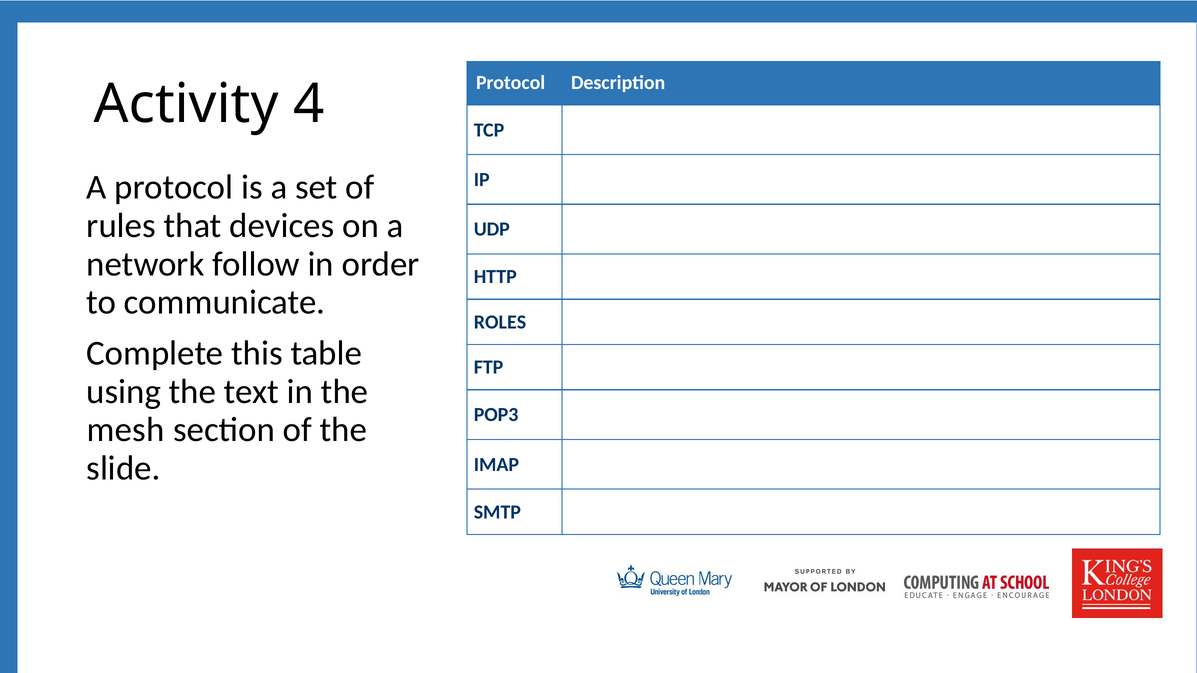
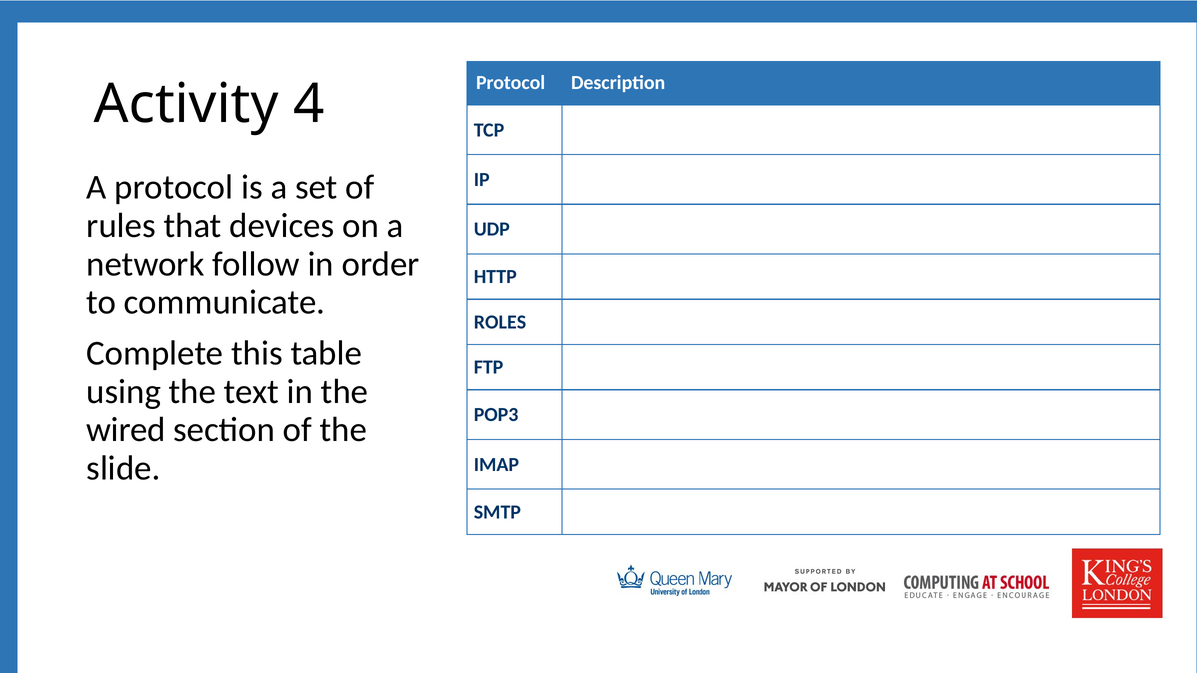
mesh: mesh -> wired
